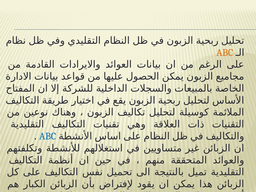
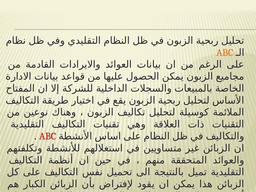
ABC at (48, 136) colour: blue -> red
